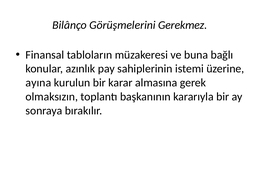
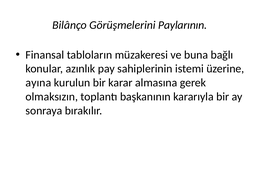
Gerekmez: Gerekmez -> Paylarının
